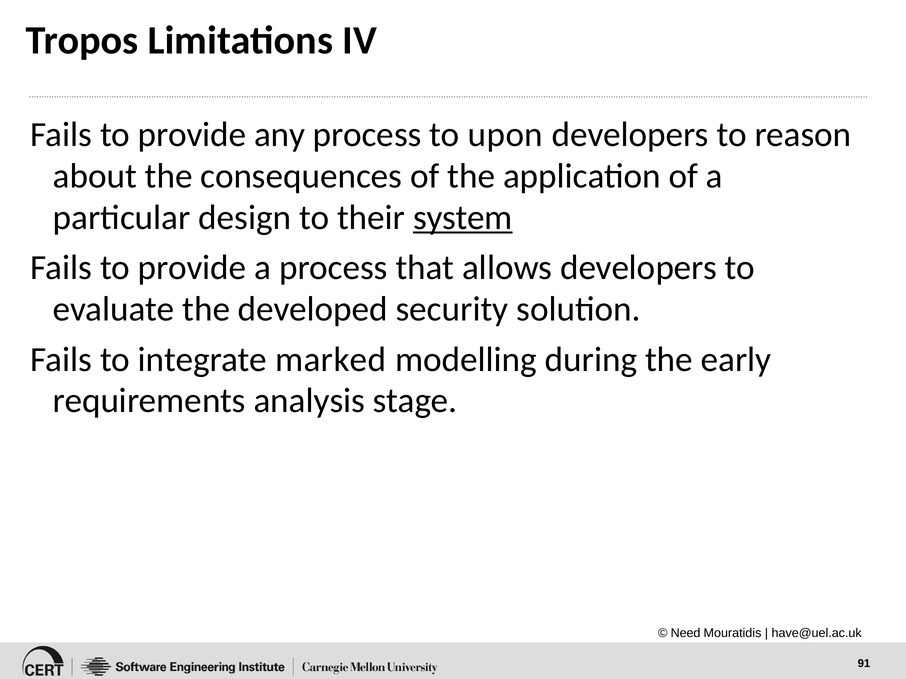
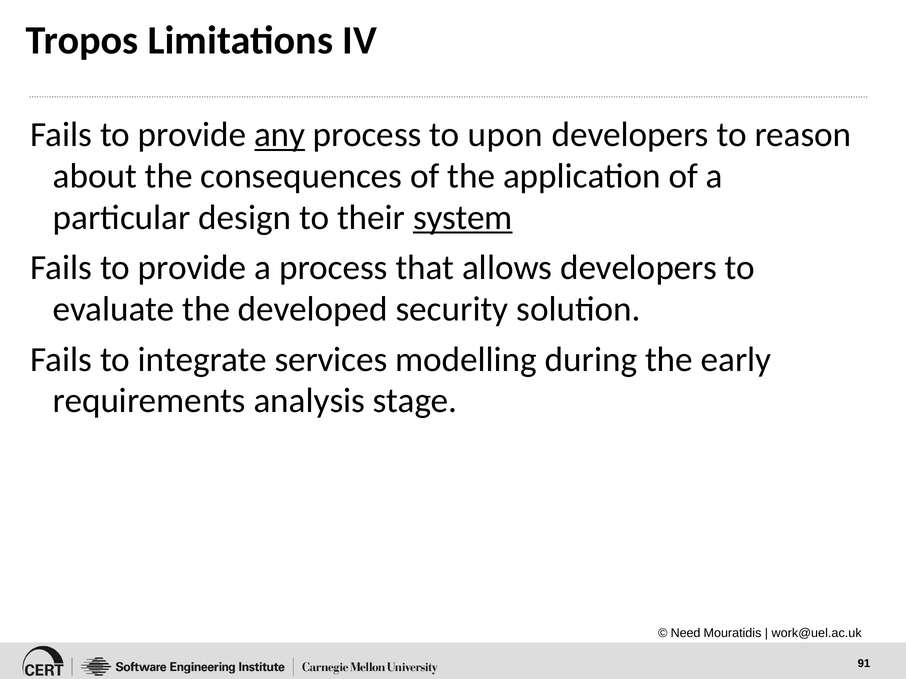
any underline: none -> present
marked: marked -> services
have@uel.ac.uk: have@uel.ac.uk -> work@uel.ac.uk
